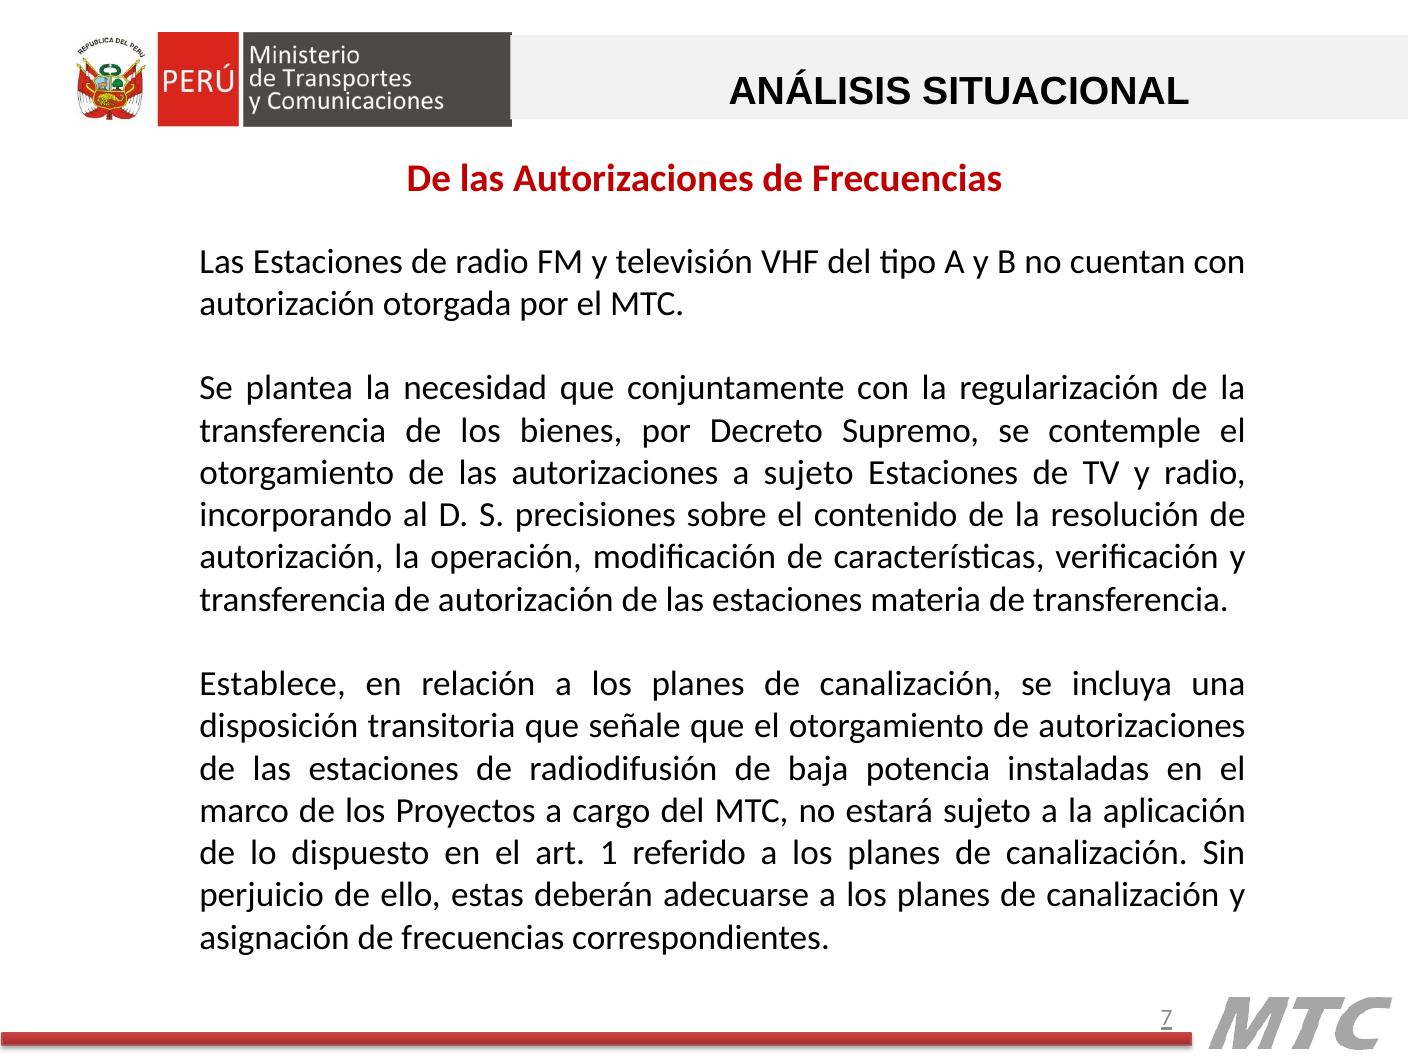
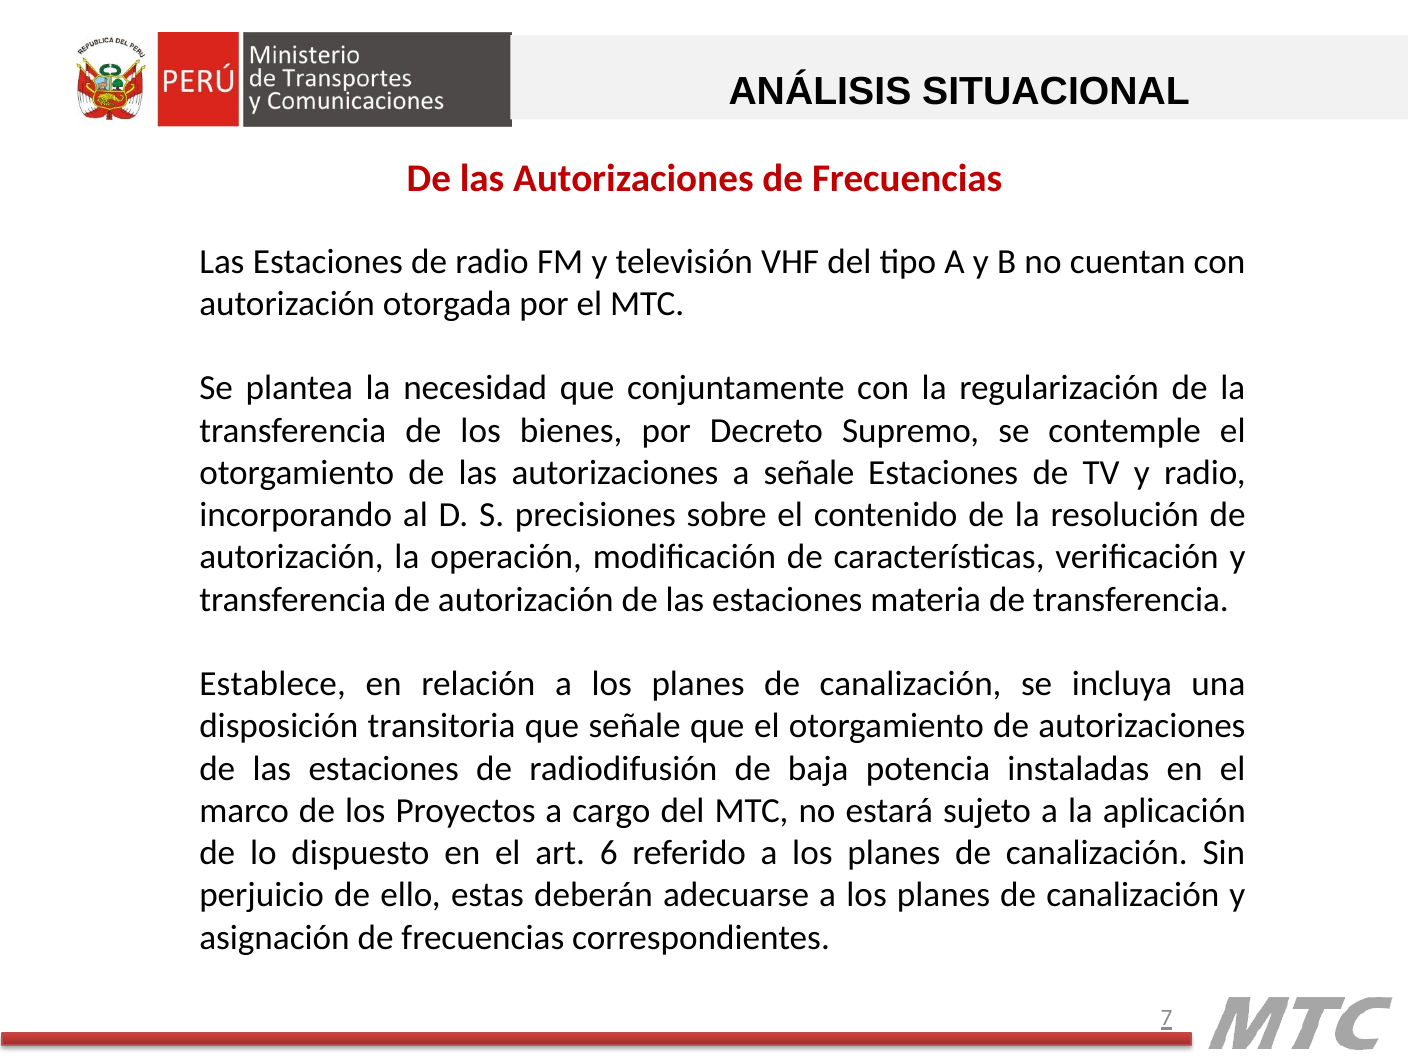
a sujeto: sujeto -> señale
1: 1 -> 6
